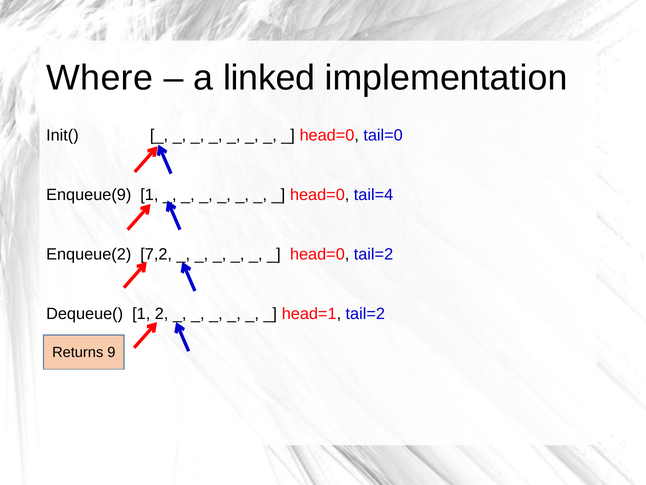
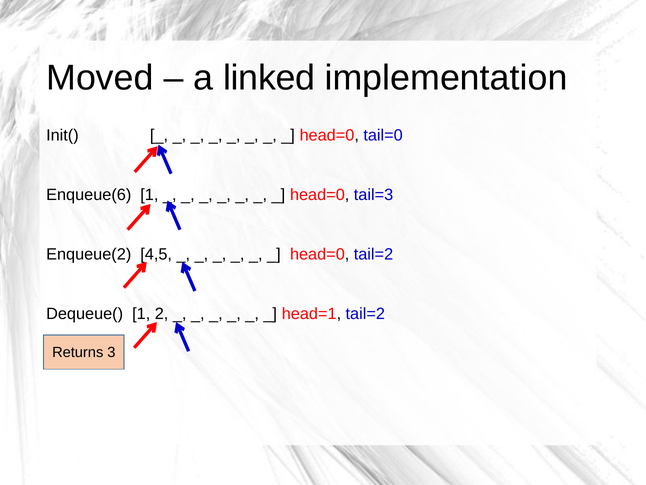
Where: Where -> Moved
Enqueue(9: Enqueue(9 -> Enqueue(6
tail=4: tail=4 -> tail=3
7,2: 7,2 -> 4,5
9: 9 -> 3
